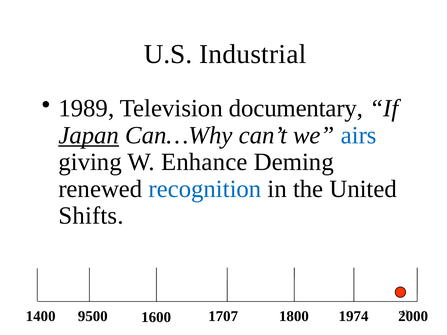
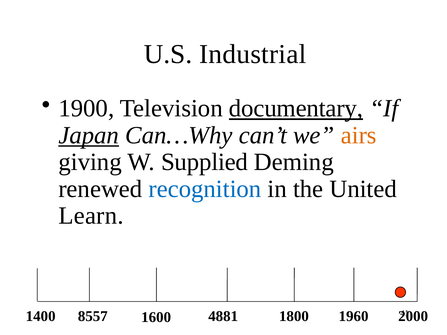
1989: 1989 -> 1900
documentary underline: none -> present
airs colour: blue -> orange
Enhance: Enhance -> Supplied
Shifts: Shifts -> Learn
9500: 9500 -> 8557
1707: 1707 -> 4881
1974: 1974 -> 1960
